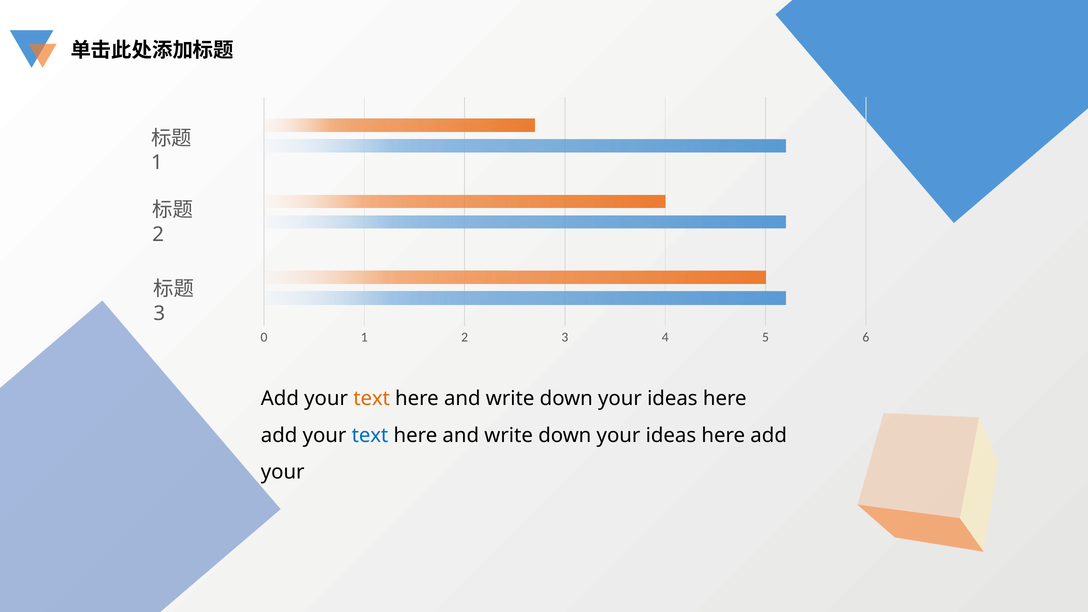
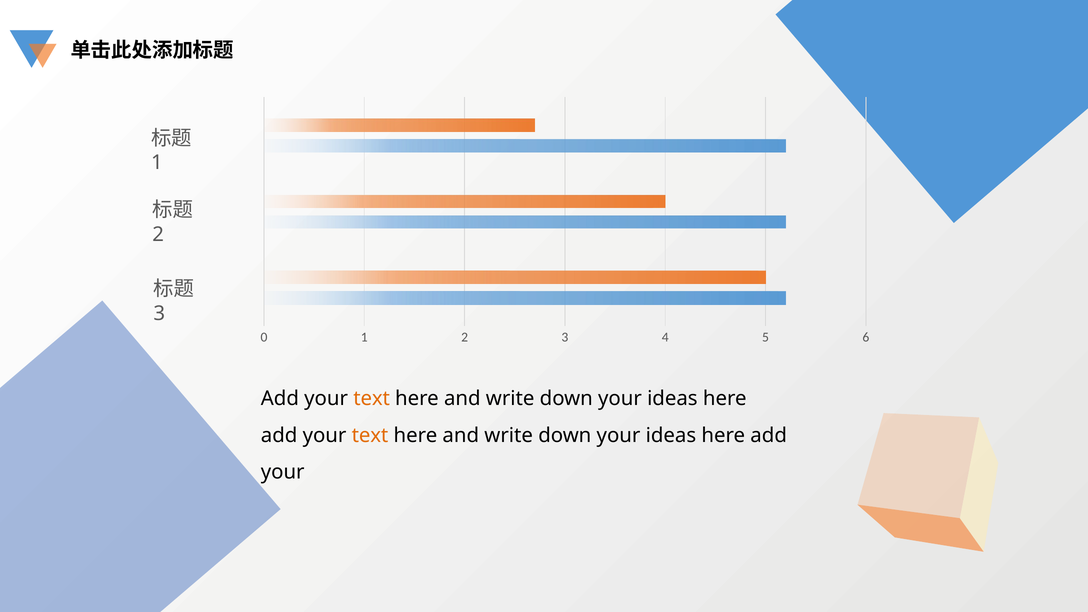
text at (370, 435) colour: blue -> orange
